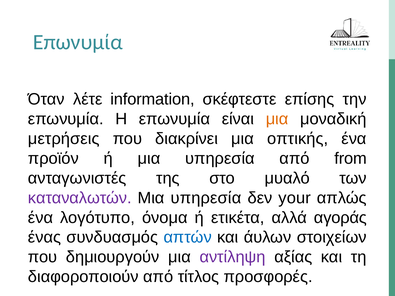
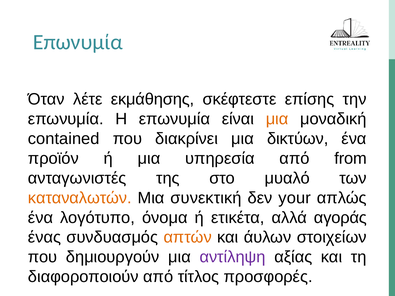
information: information -> εκμάθησης
μετρήσεις: μετρήσεις -> contained
οπτικής: οπτικής -> δικτύων
καταναλωτών colour: purple -> orange
υπηρεσία at (206, 198): υπηρεσία -> συνεκτική
απτών colour: blue -> orange
